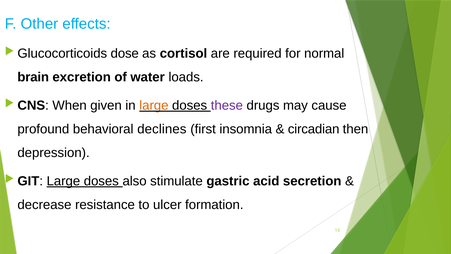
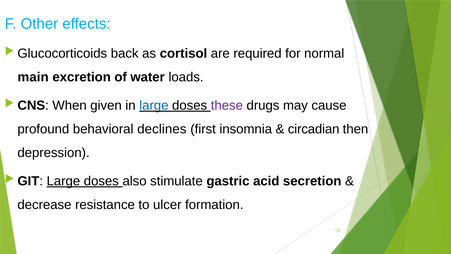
dose: dose -> back
brain: brain -> main
large at (154, 105) colour: orange -> blue
